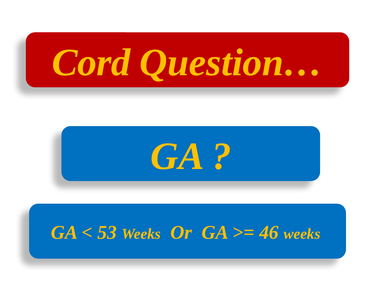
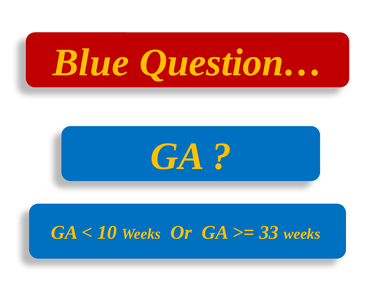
Cord: Cord -> Blue
53: 53 -> 10
46: 46 -> 33
